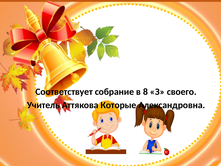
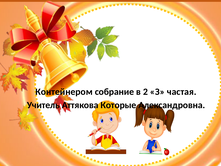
Соответствует: Соответствует -> Контейнером
8: 8 -> 2
своего: своего -> частая
